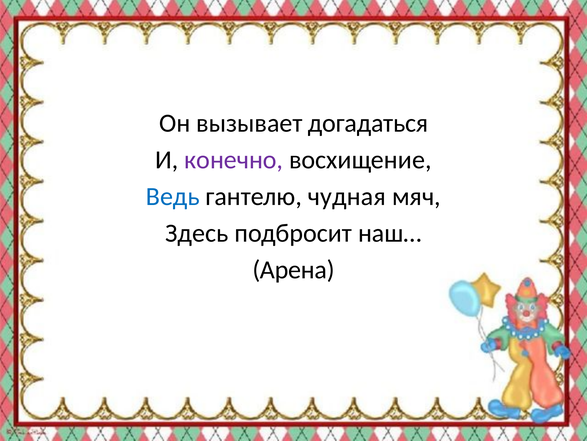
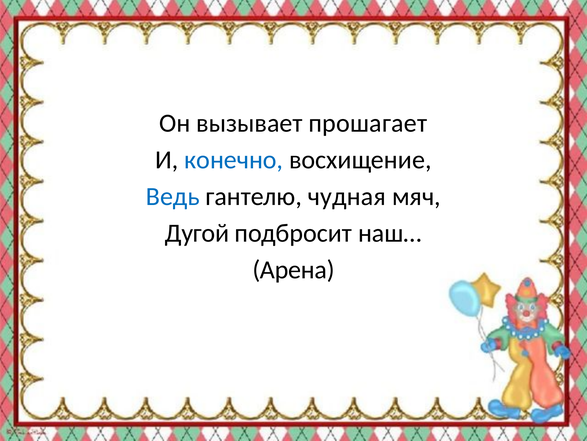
догадаться: догадаться -> прошагает
конечно colour: purple -> blue
Здесь: Здесь -> Дугой
